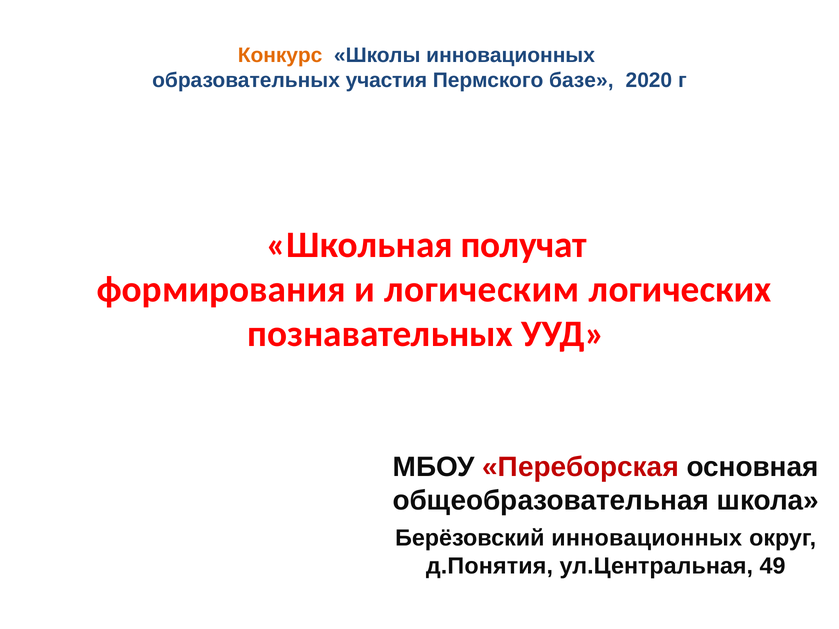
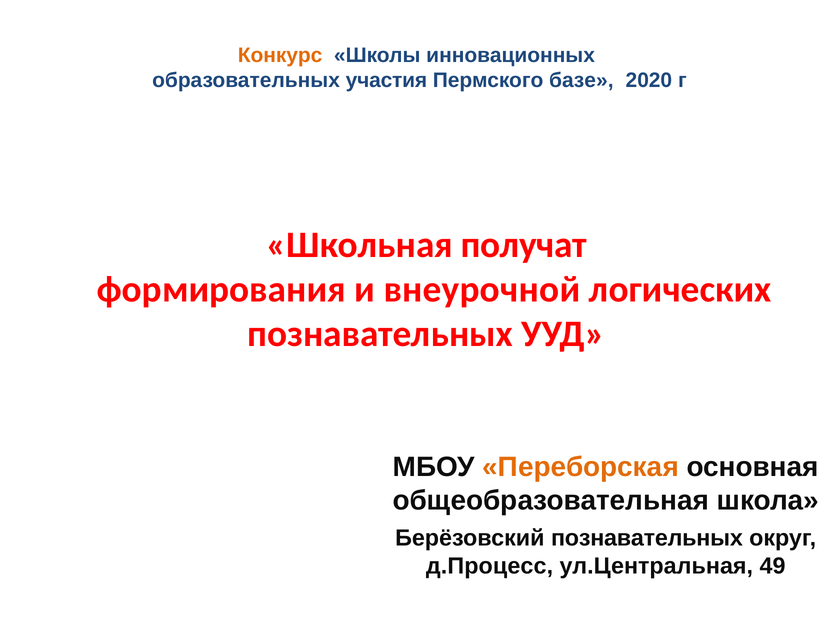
логическим: логическим -> внеурочной
Переборская colour: red -> orange
Берёзовский инновационных: инновационных -> познавательных
д.Понятия: д.Понятия -> д.Процесс
